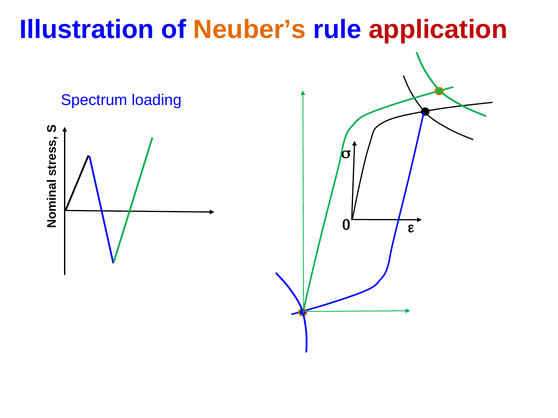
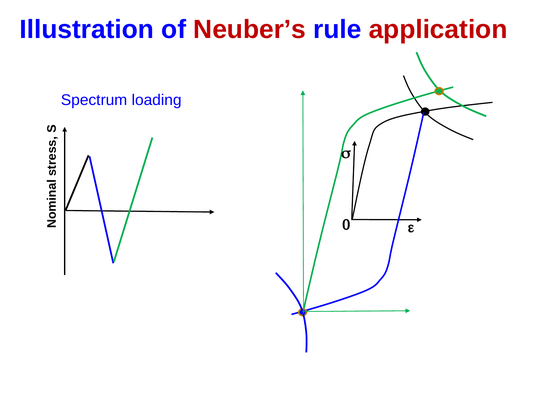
Neuber’s colour: orange -> red
